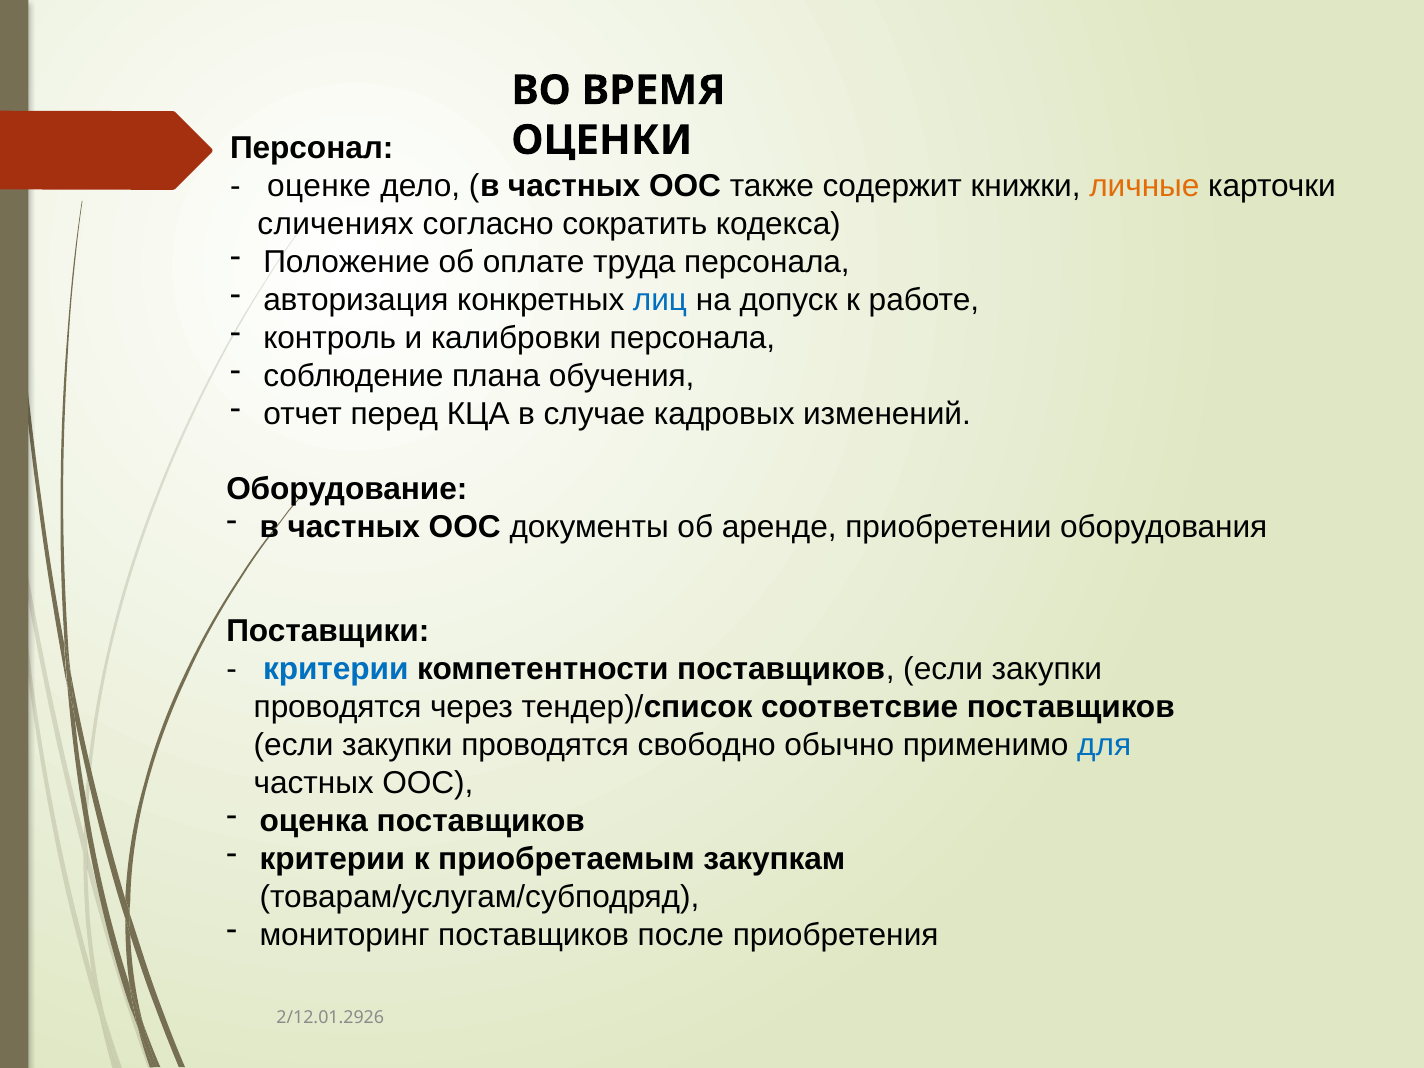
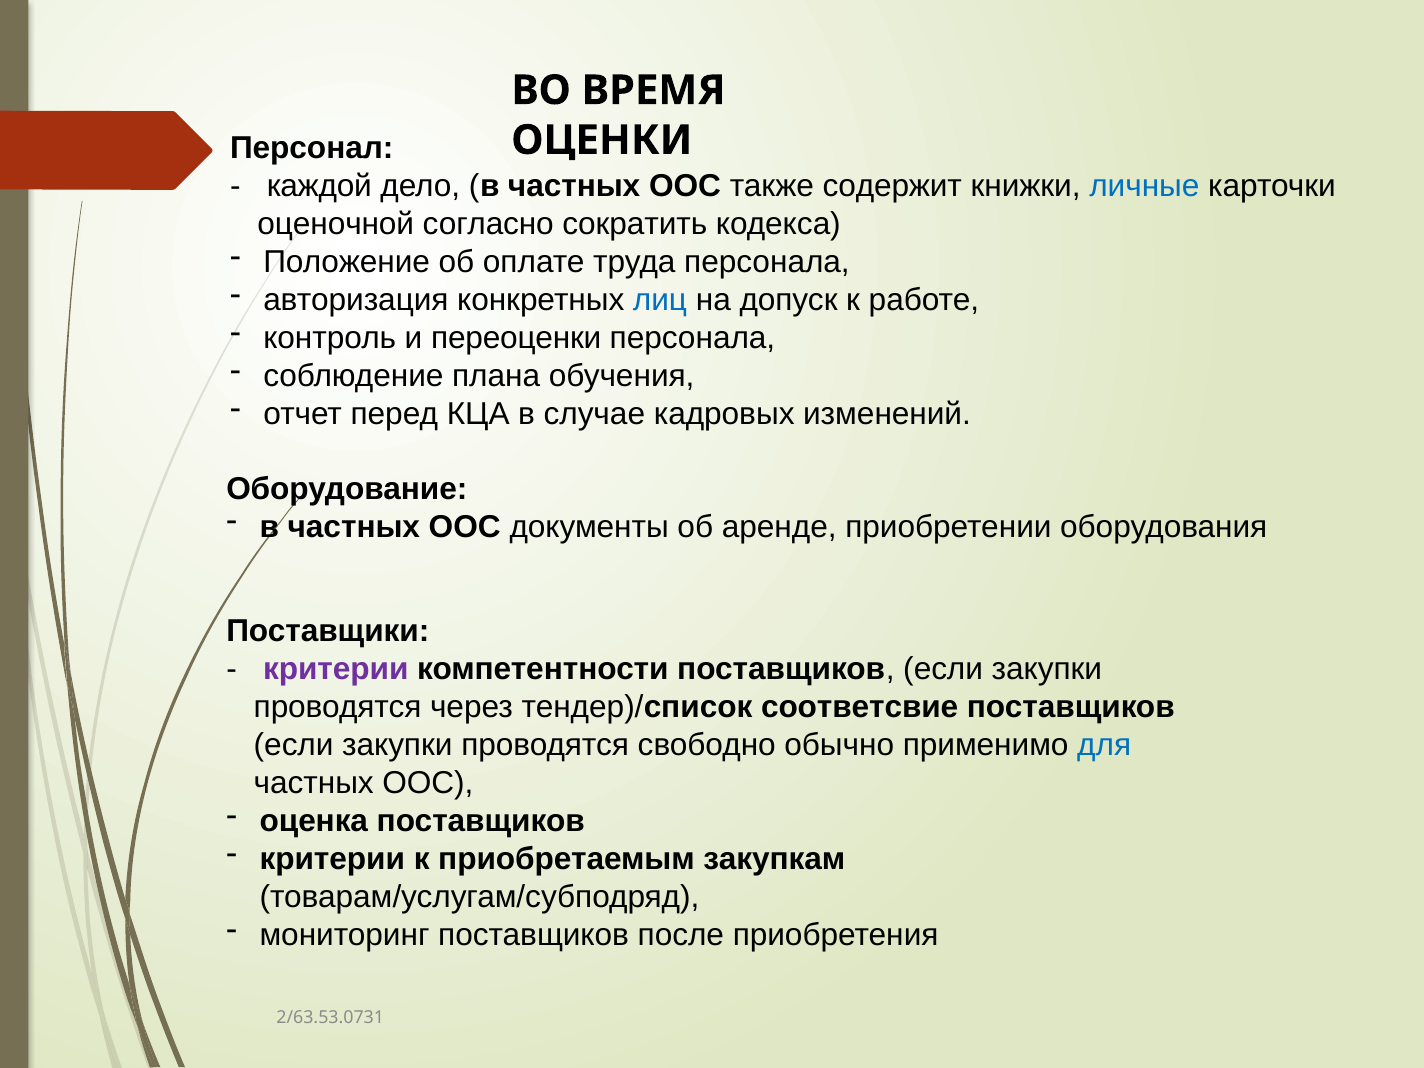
оценке: оценке -> каждой
личные colour: orange -> blue
сличениях: сличениях -> оценочной
калибровки: калибровки -> переоценки
критерии at (336, 669) colour: blue -> purple
2/12.01.2926: 2/12.01.2926 -> 2/63.53.0731
